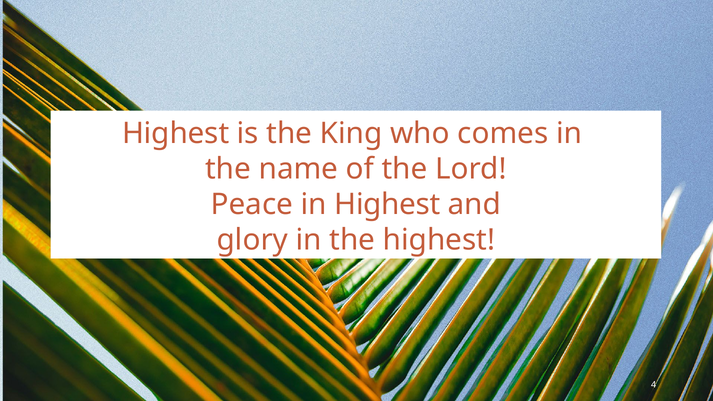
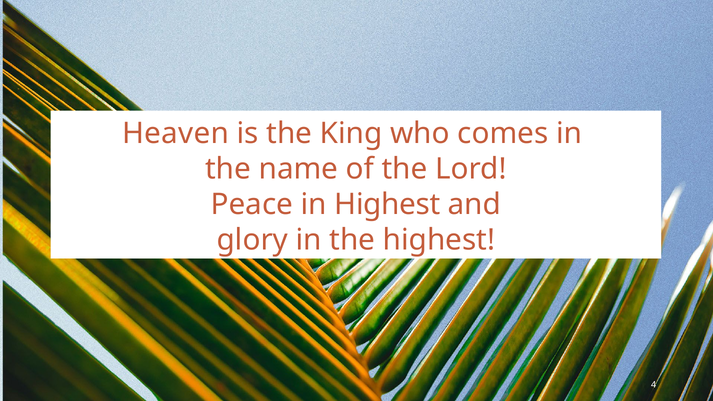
Highest at (176, 133): Highest -> Heaven
